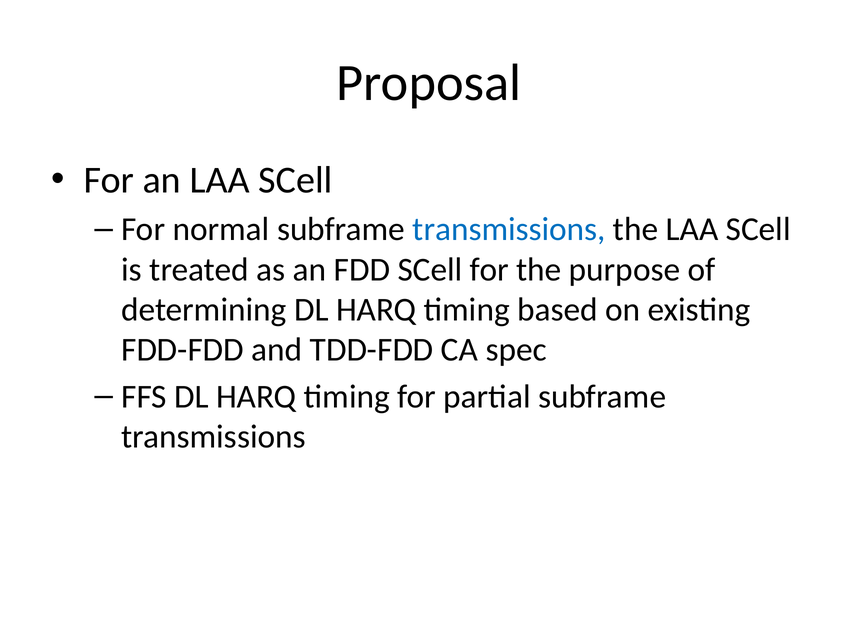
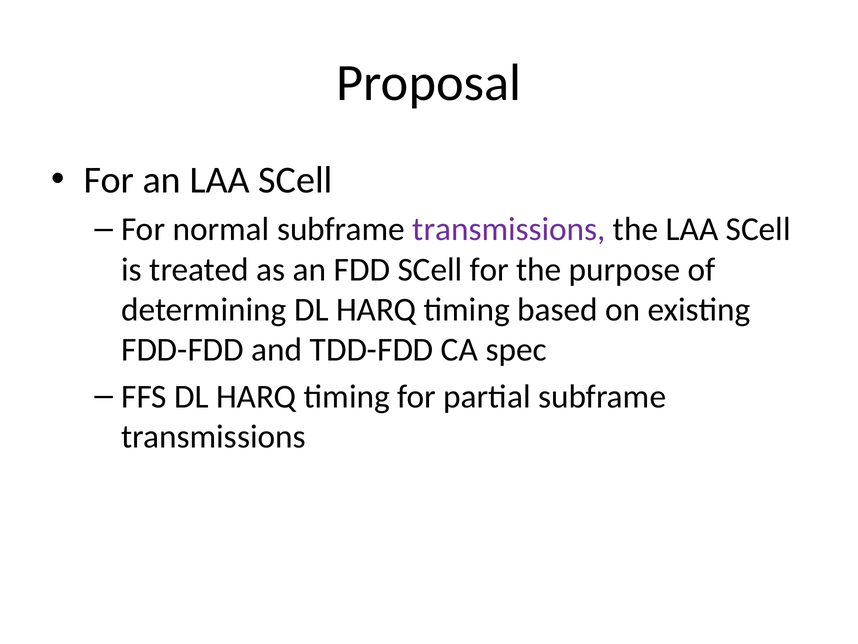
transmissions at (509, 229) colour: blue -> purple
